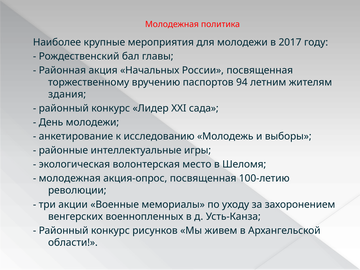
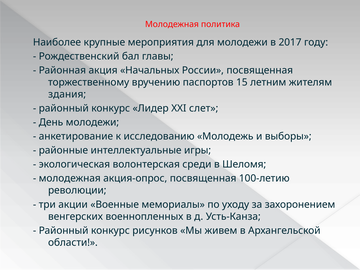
94: 94 -> 15
сада: сада -> слет
место: место -> среди
